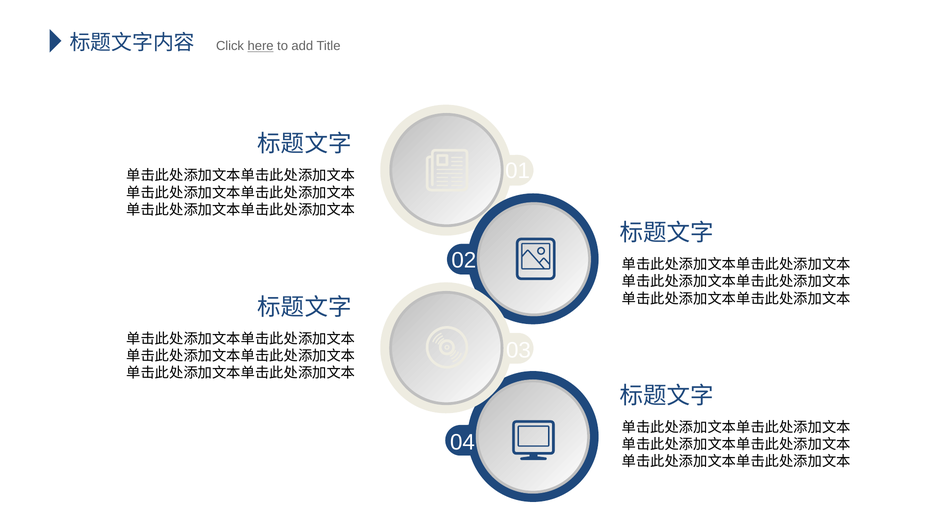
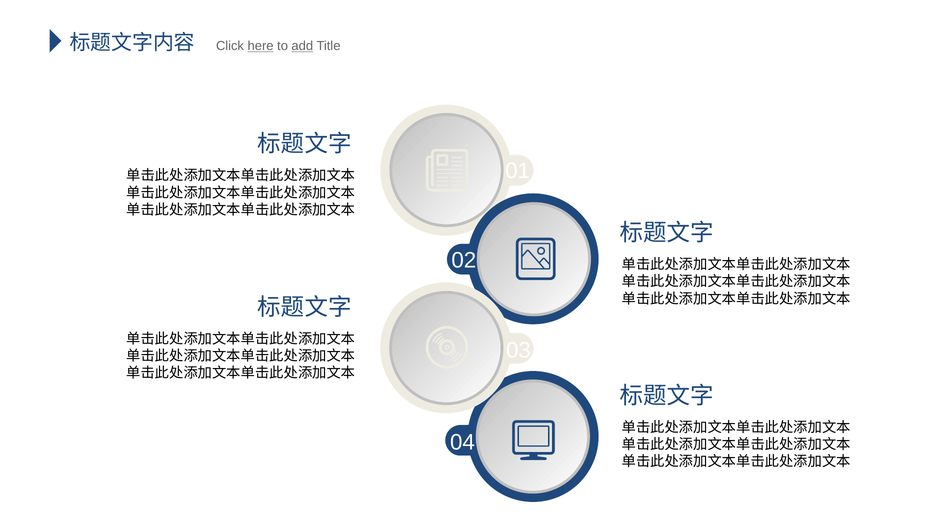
add underline: none -> present
